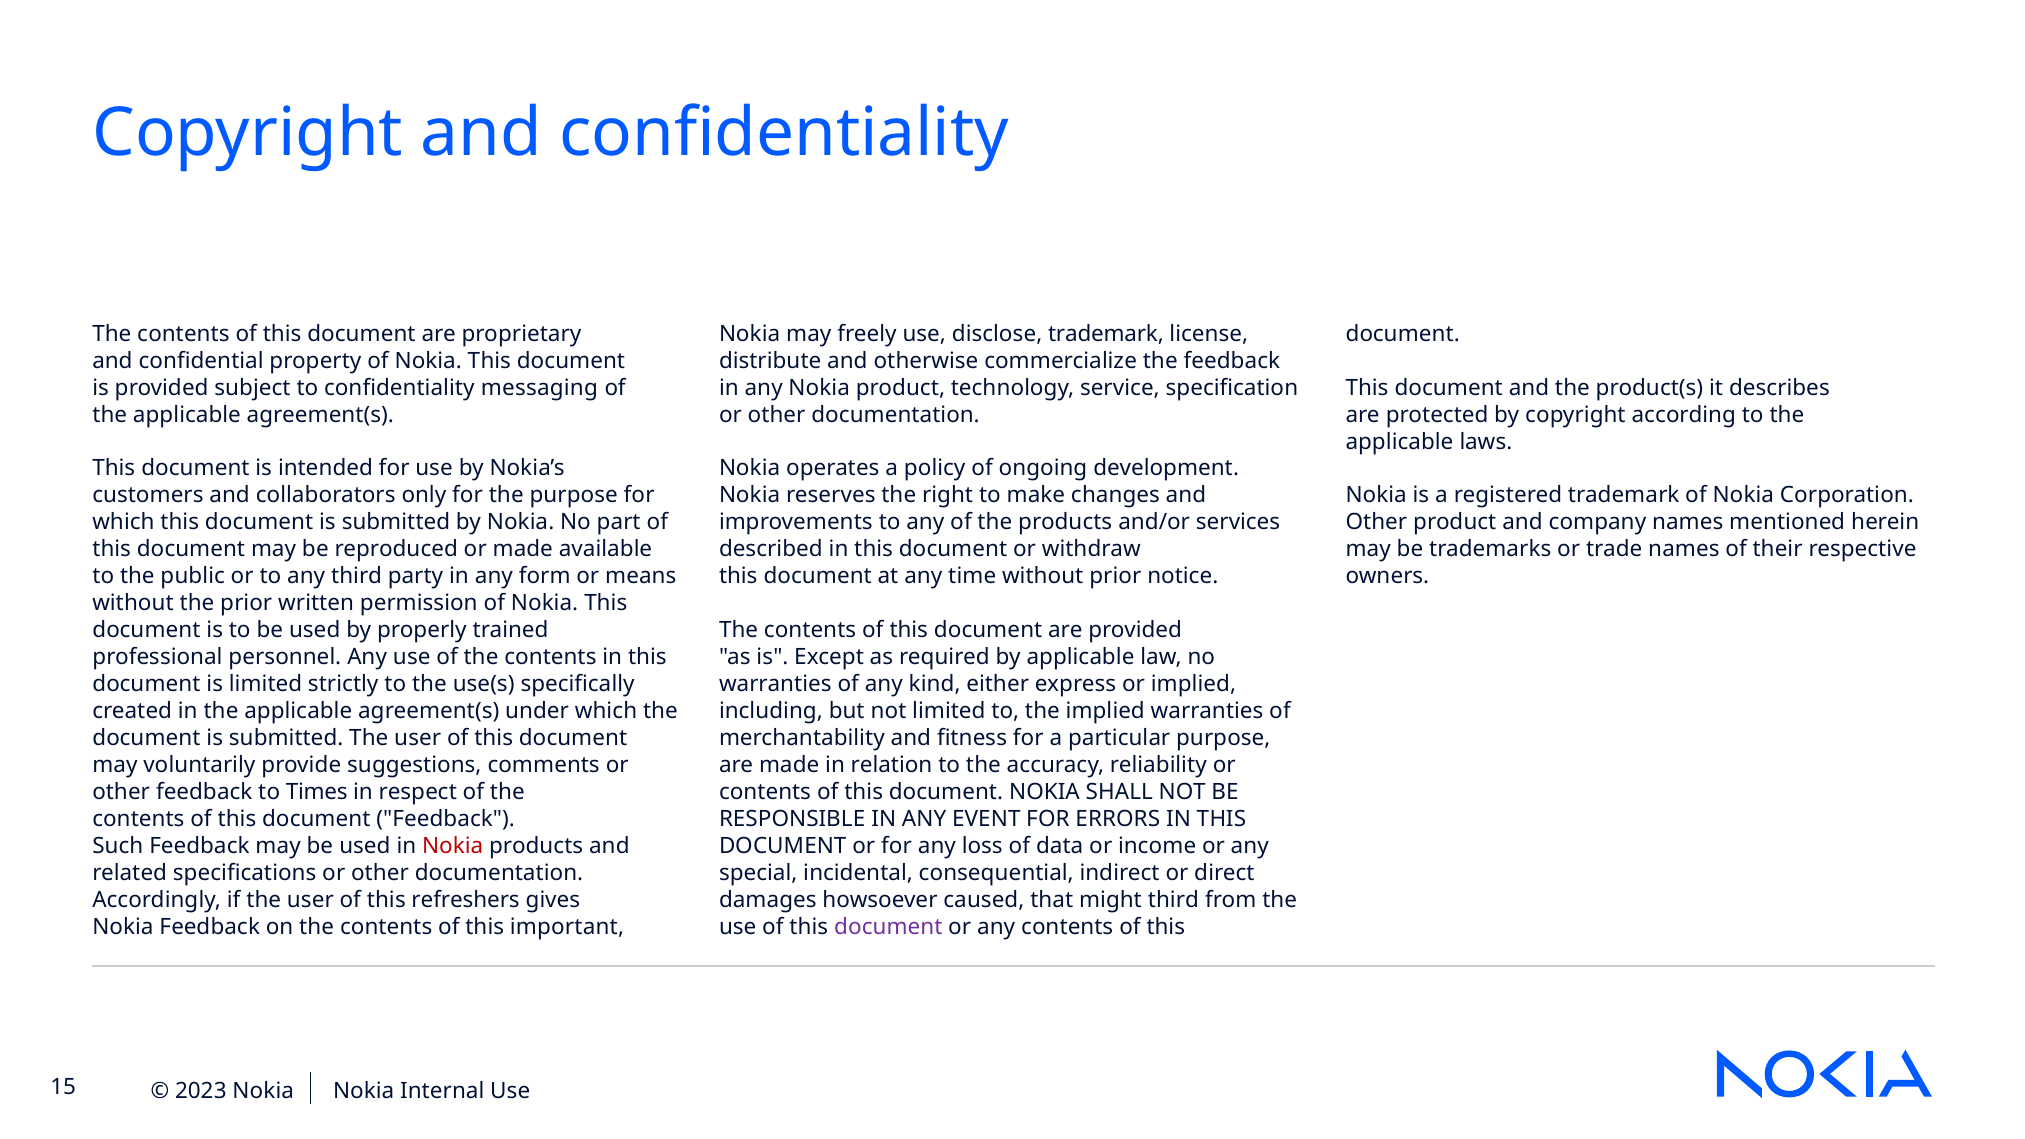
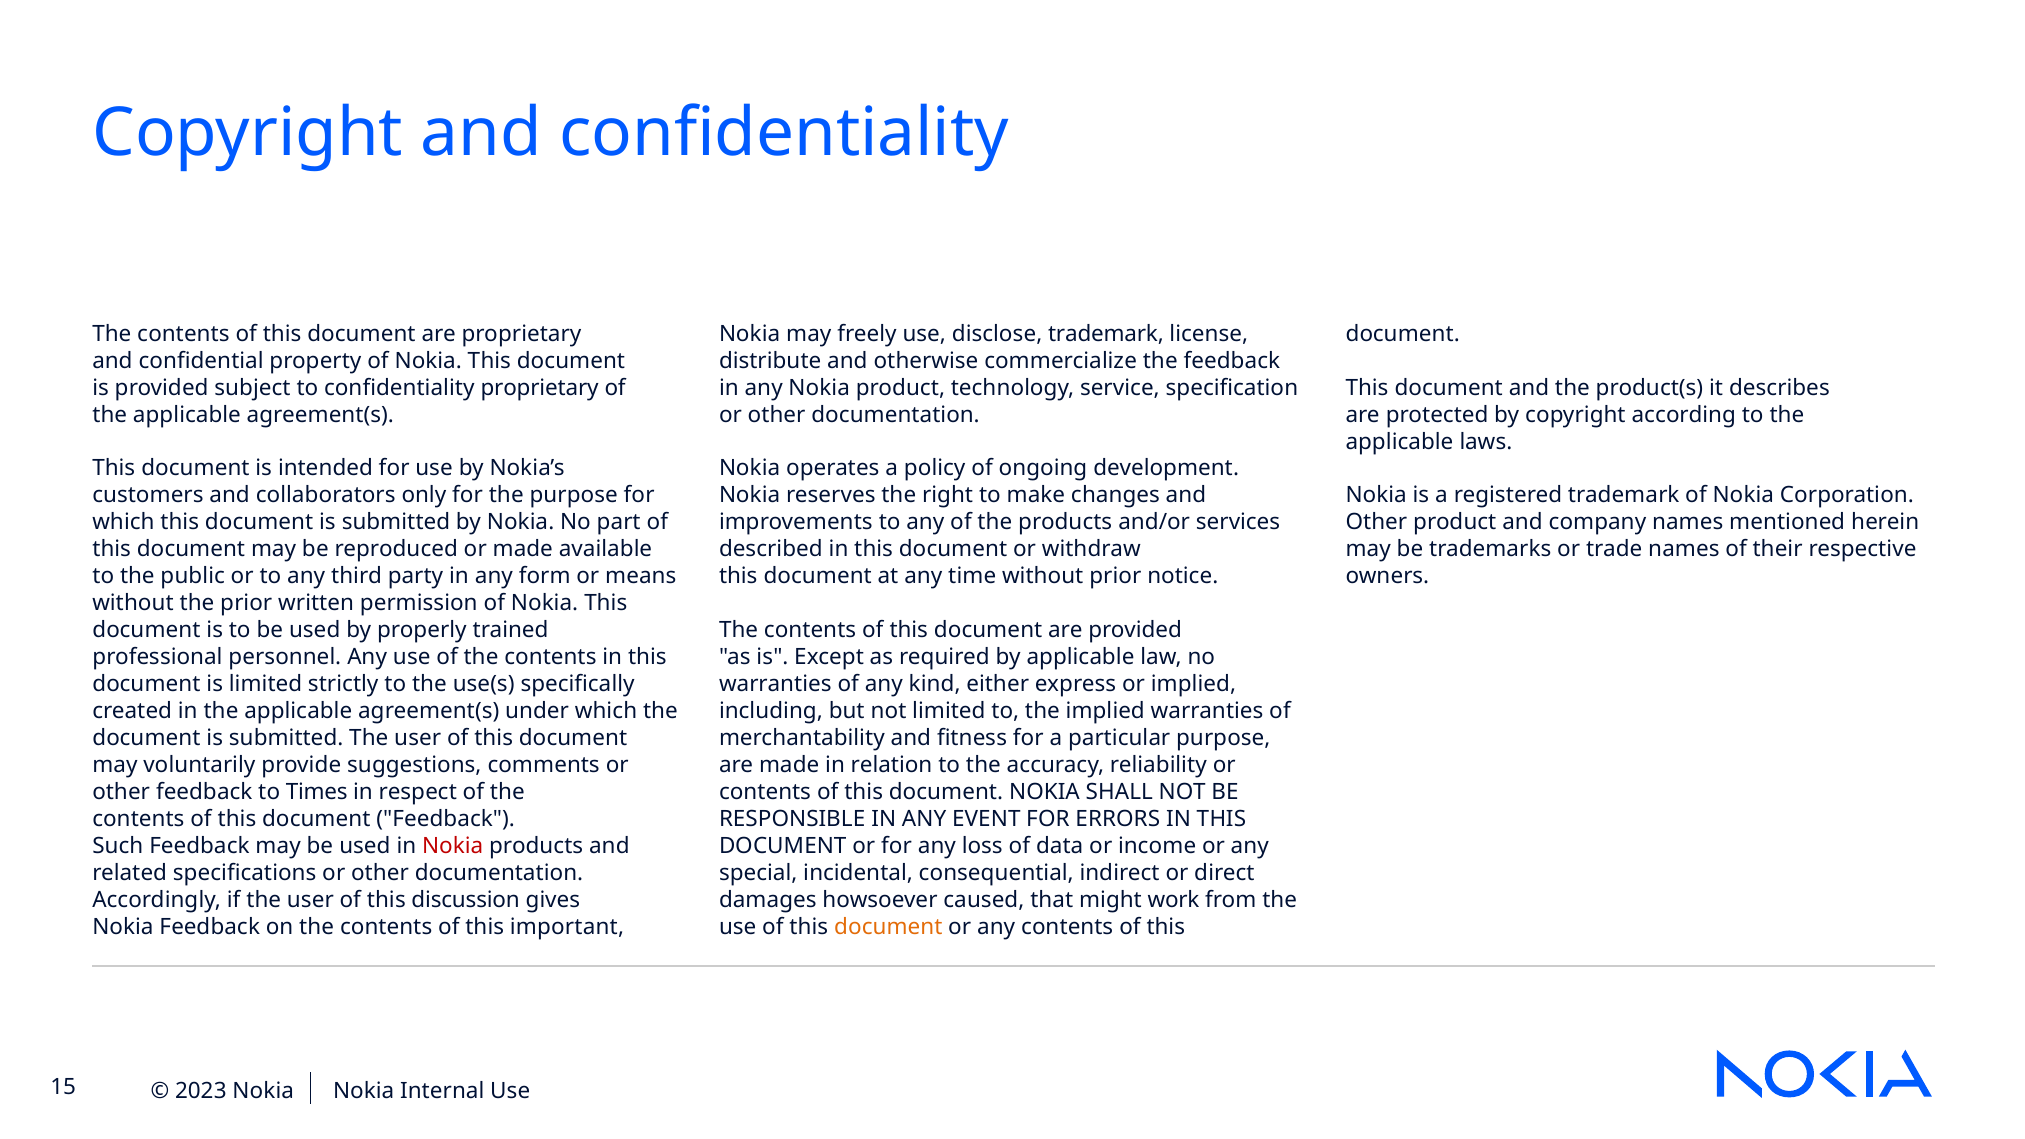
confidentiality messaging: messaging -> proprietary
refreshers: refreshers -> discussion
might third: third -> work
document at (888, 927) colour: purple -> orange
